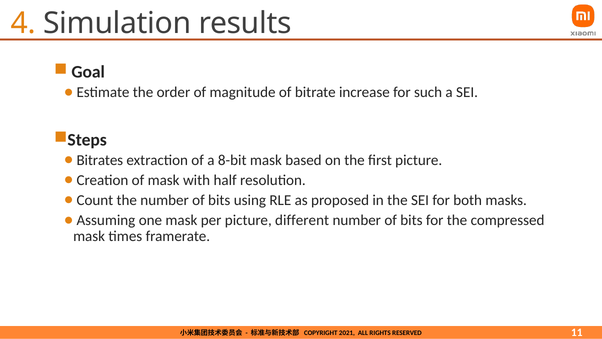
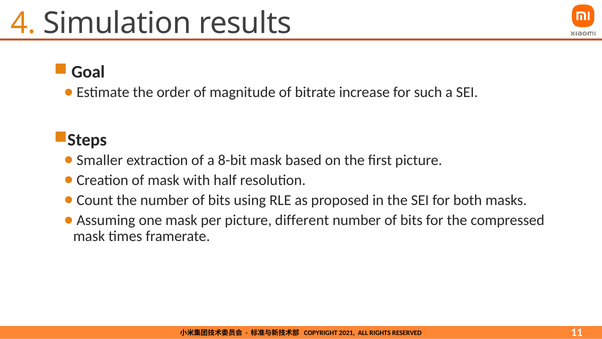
Bitrates: Bitrates -> Smaller
